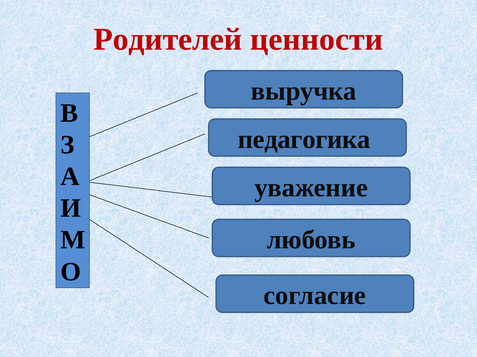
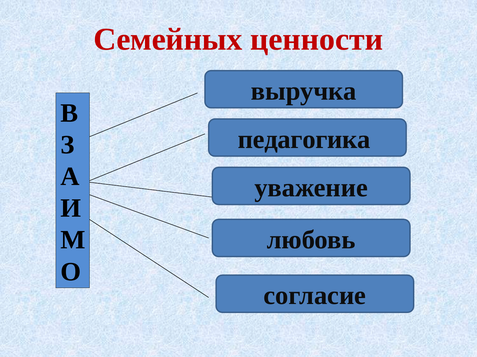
Родителей: Родителей -> Семейных
